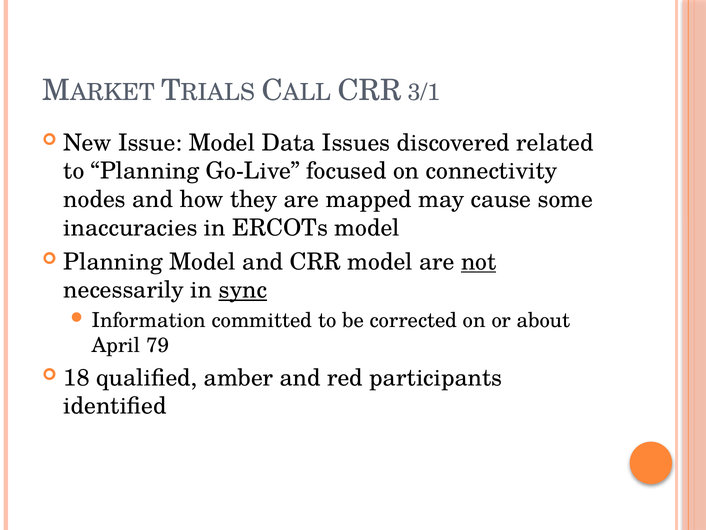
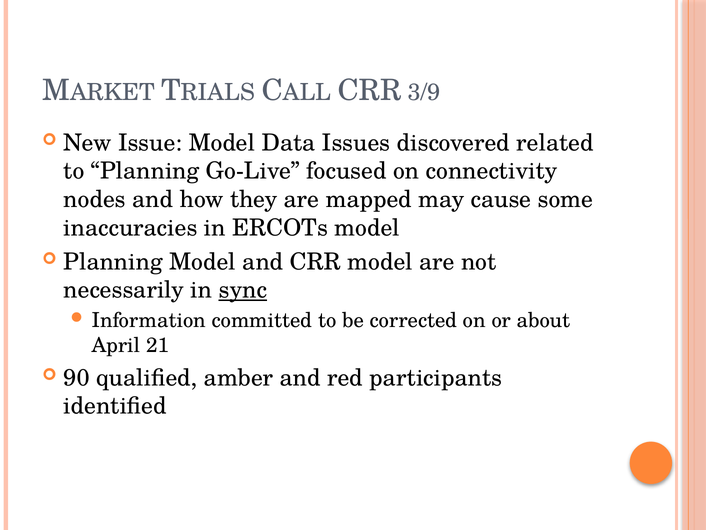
3/1: 3/1 -> 3/9
not underline: present -> none
79: 79 -> 21
18: 18 -> 90
